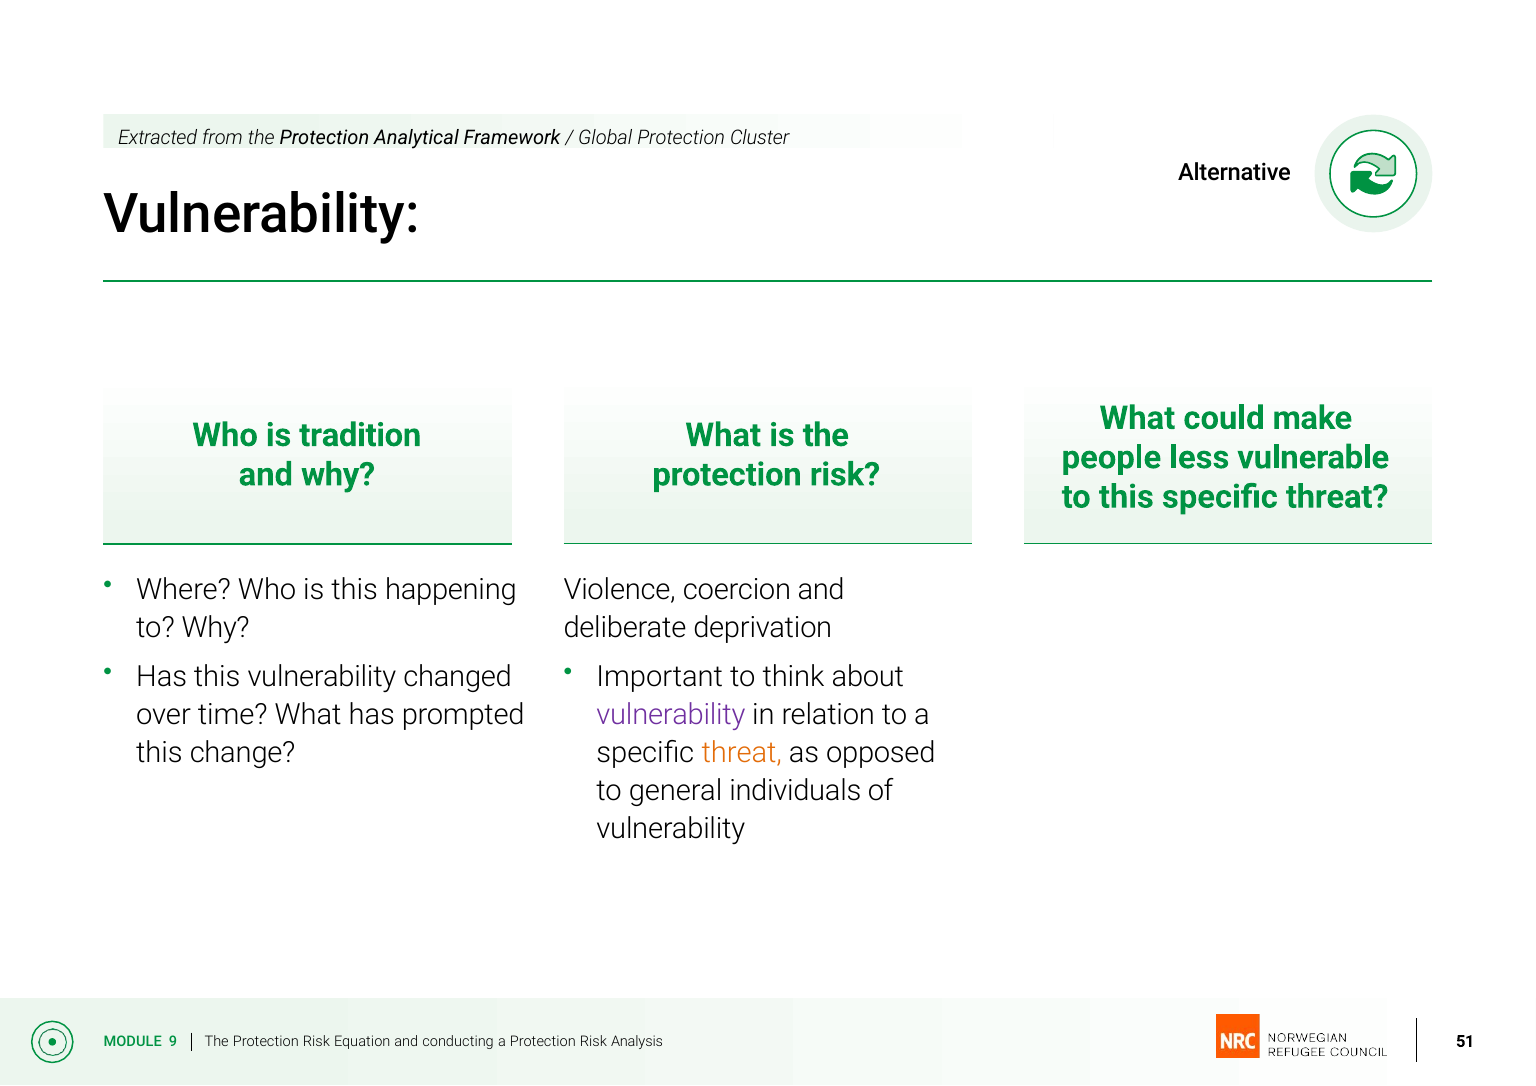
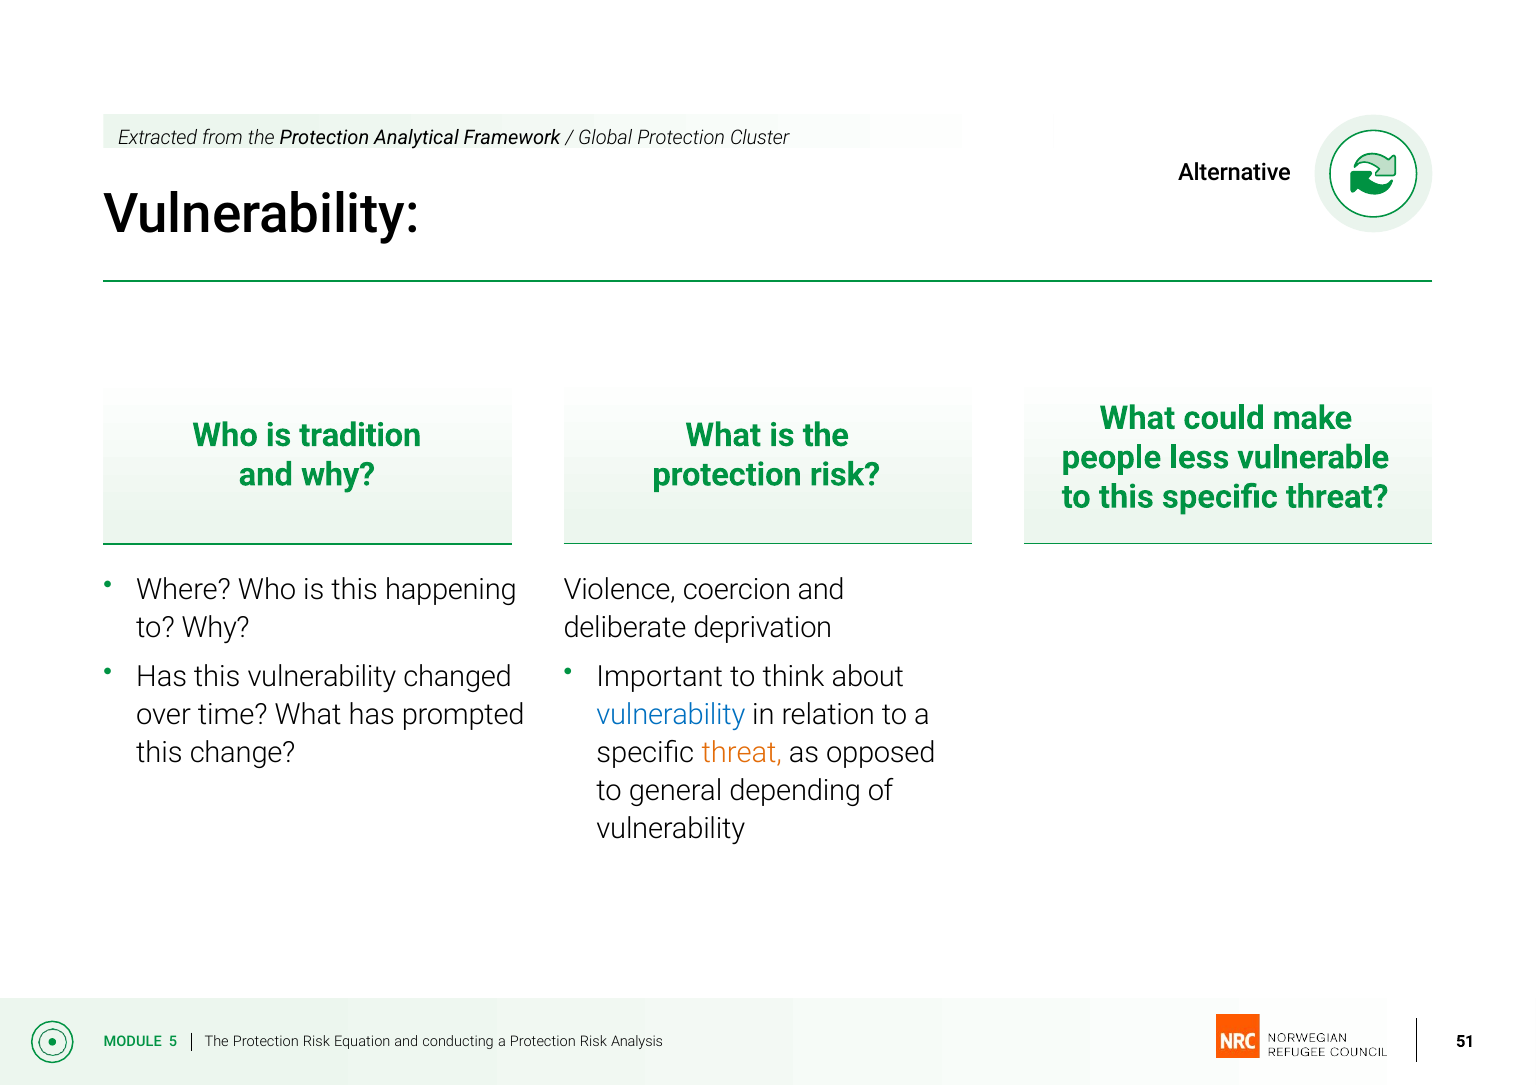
vulnerability at (671, 715) colour: purple -> blue
individuals: individuals -> depending
9: 9 -> 5
